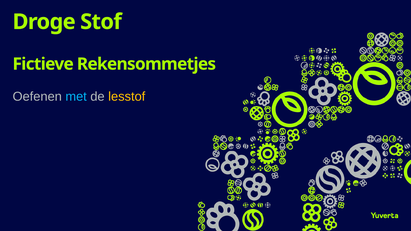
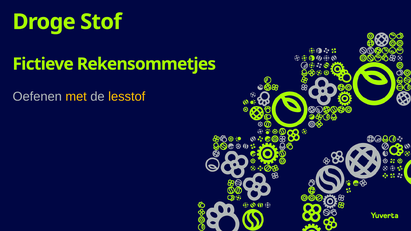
met colour: light blue -> yellow
